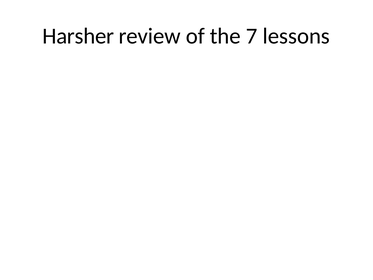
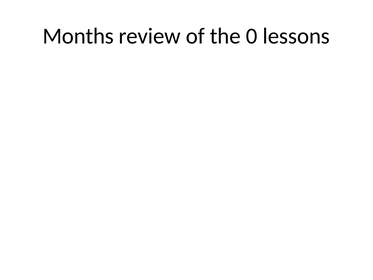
Harsher: Harsher -> Months
7: 7 -> 0
